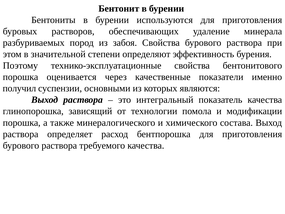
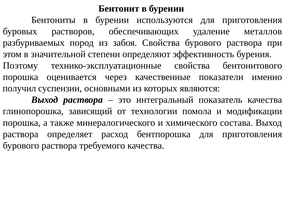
минерала: минерала -> металлов
